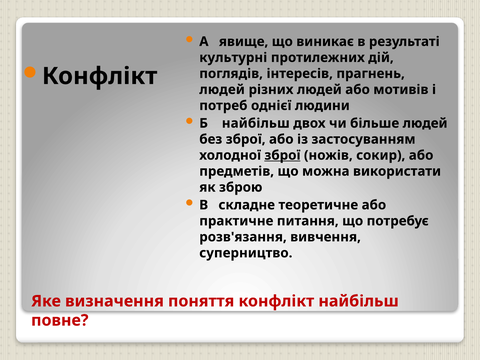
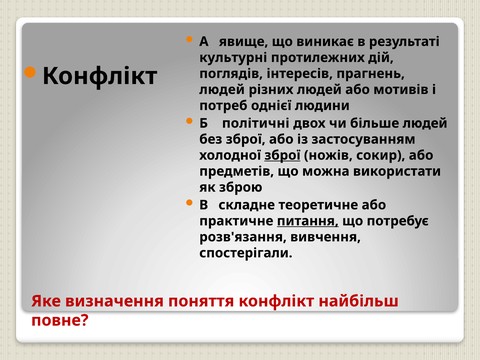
Б найбільш: найбільш -> політичні
питання underline: none -> present
суперництво: суперництво -> спостерігали
